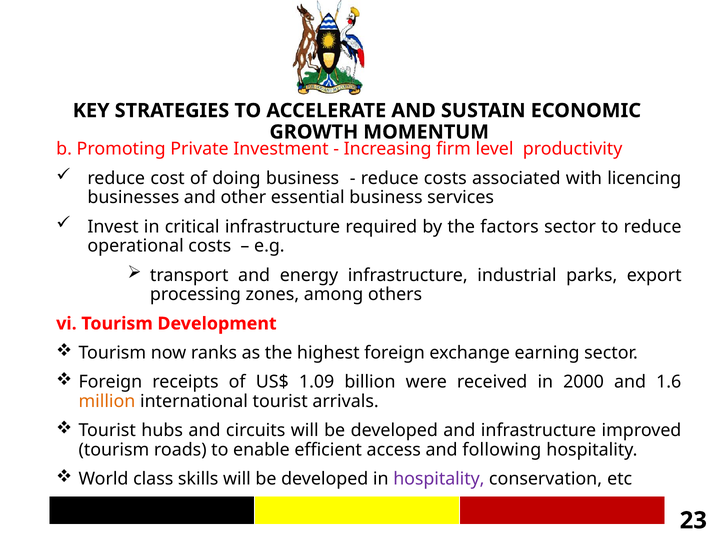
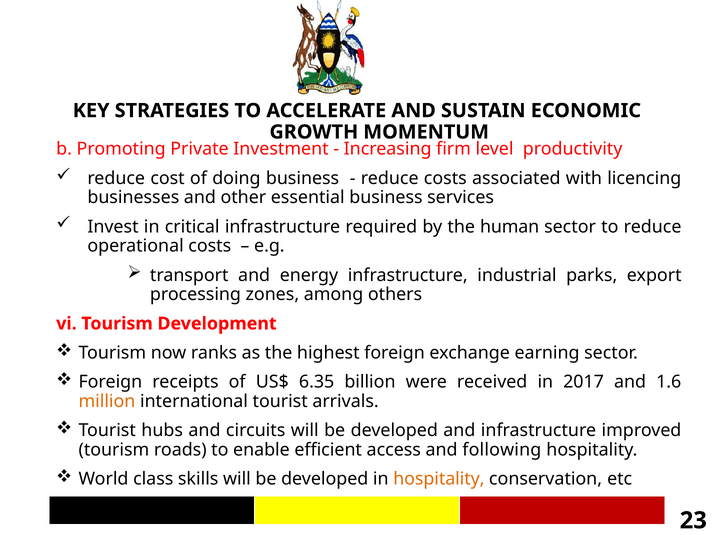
factors: factors -> human
1.09: 1.09 -> 6.35
2000: 2000 -> 2017
hospitality at (439, 479) colour: purple -> orange
